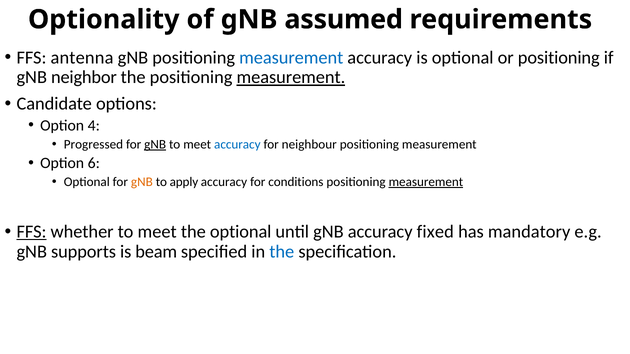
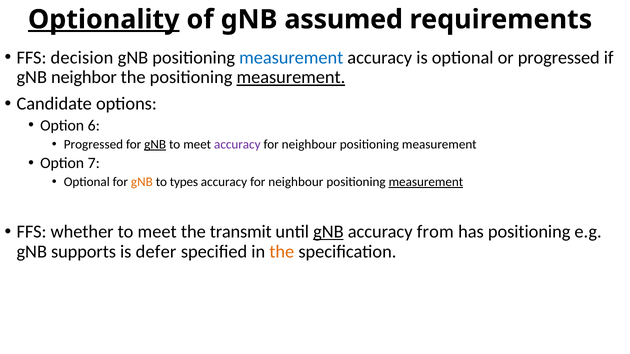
Optionality underline: none -> present
antenna: antenna -> decision
or positioning: positioning -> progressed
4: 4 -> 6
accuracy at (237, 144) colour: blue -> purple
6: 6 -> 7
apply: apply -> types
conditions at (296, 182): conditions -> neighbour
FFS at (32, 232) underline: present -> none
the optional: optional -> transmit
gNB at (328, 232) underline: none -> present
fixed: fixed -> from
has mandatory: mandatory -> positioning
beam: beam -> defer
the at (282, 252) colour: blue -> orange
